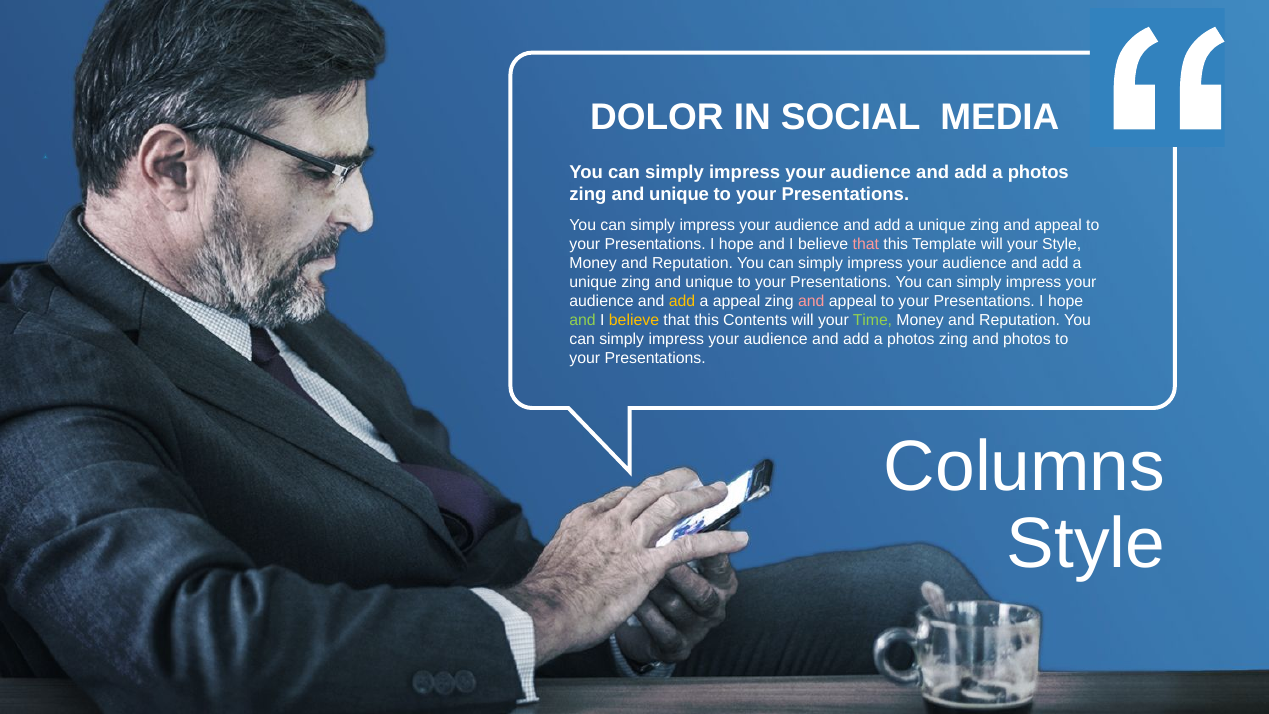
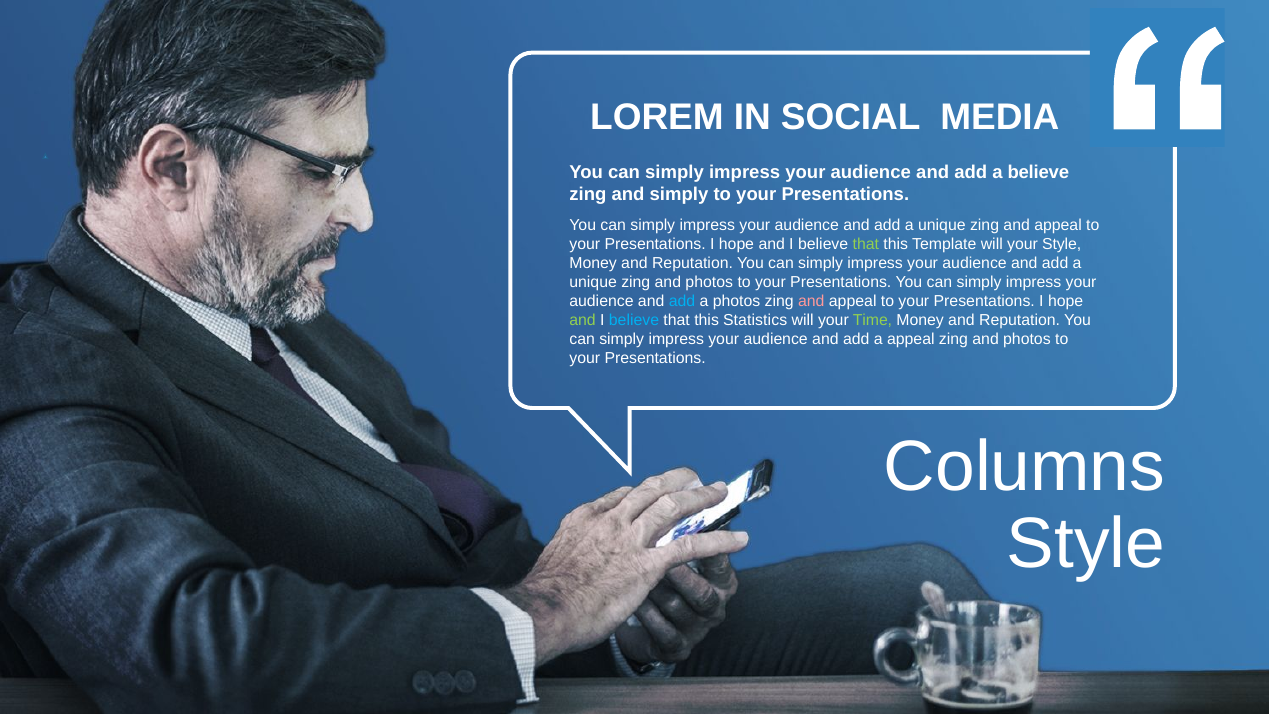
DOLOR: DOLOR -> LOREM
photos at (1038, 172): photos -> believe
unique at (679, 195): unique -> simply
that at (866, 244) colour: pink -> light green
unique zing and unique: unique -> photos
add at (682, 302) colour: yellow -> light blue
a appeal: appeal -> photos
believe at (634, 321) colour: yellow -> light blue
Contents: Contents -> Statistics
photos at (911, 340): photos -> appeal
